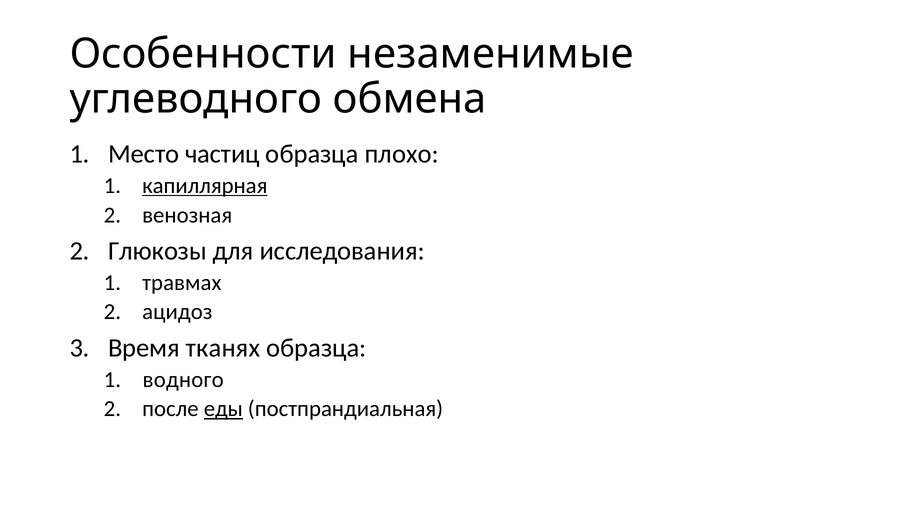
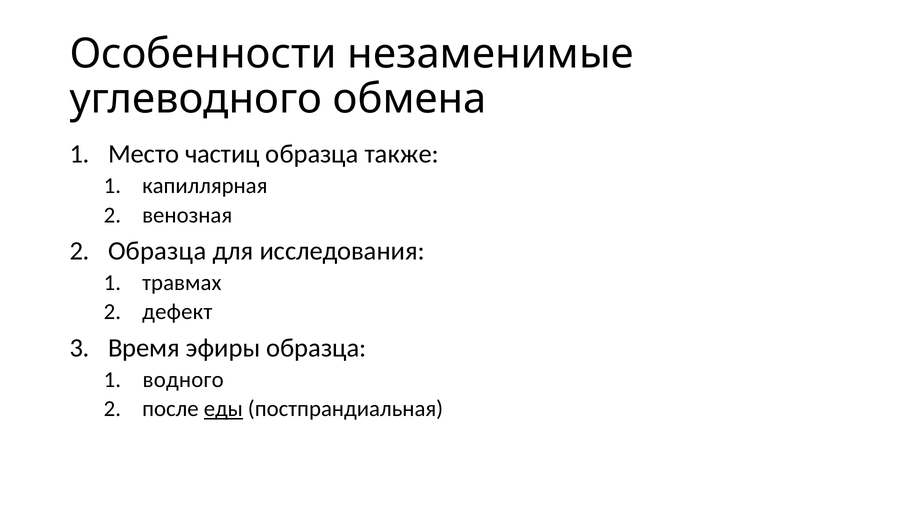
плохо: плохо -> также
капиллярная underline: present -> none
Глюкозы at (157, 251): Глюкозы -> Образца
ацидоз: ацидоз -> дефект
тканях: тканях -> эфиры
